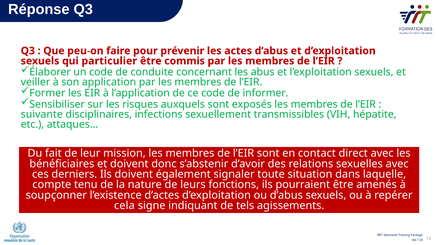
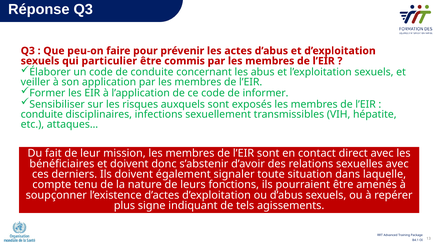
suivante at (42, 114): suivante -> conduite
cela: cela -> plus
